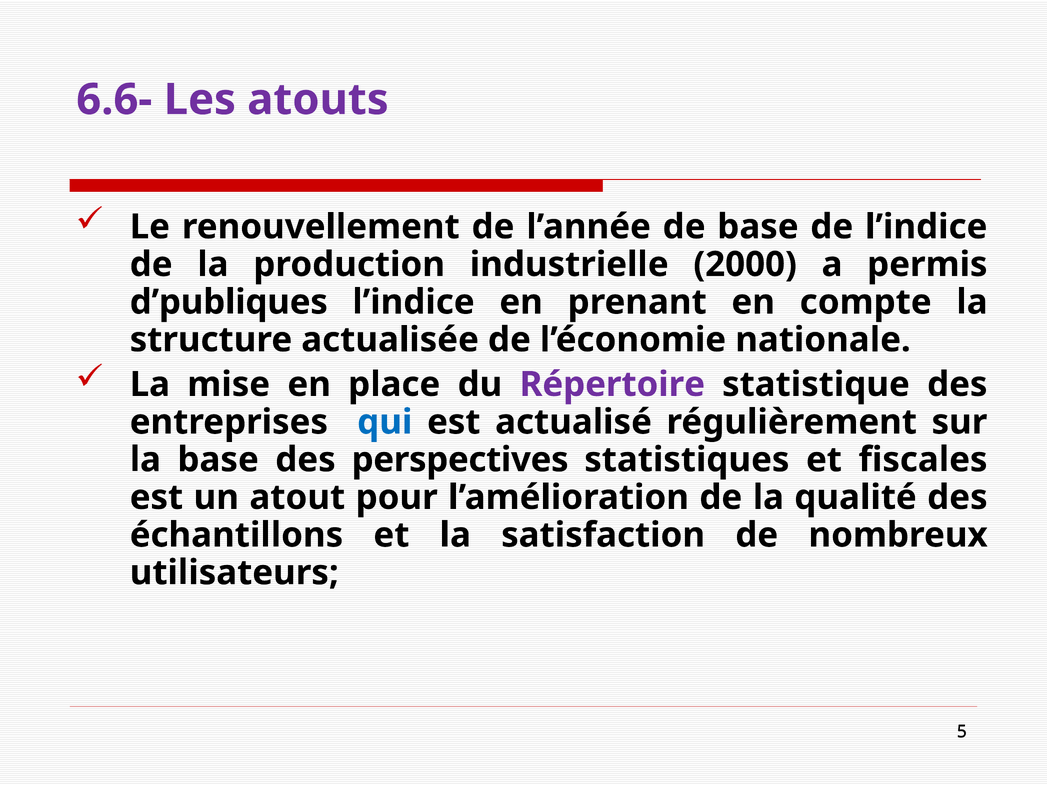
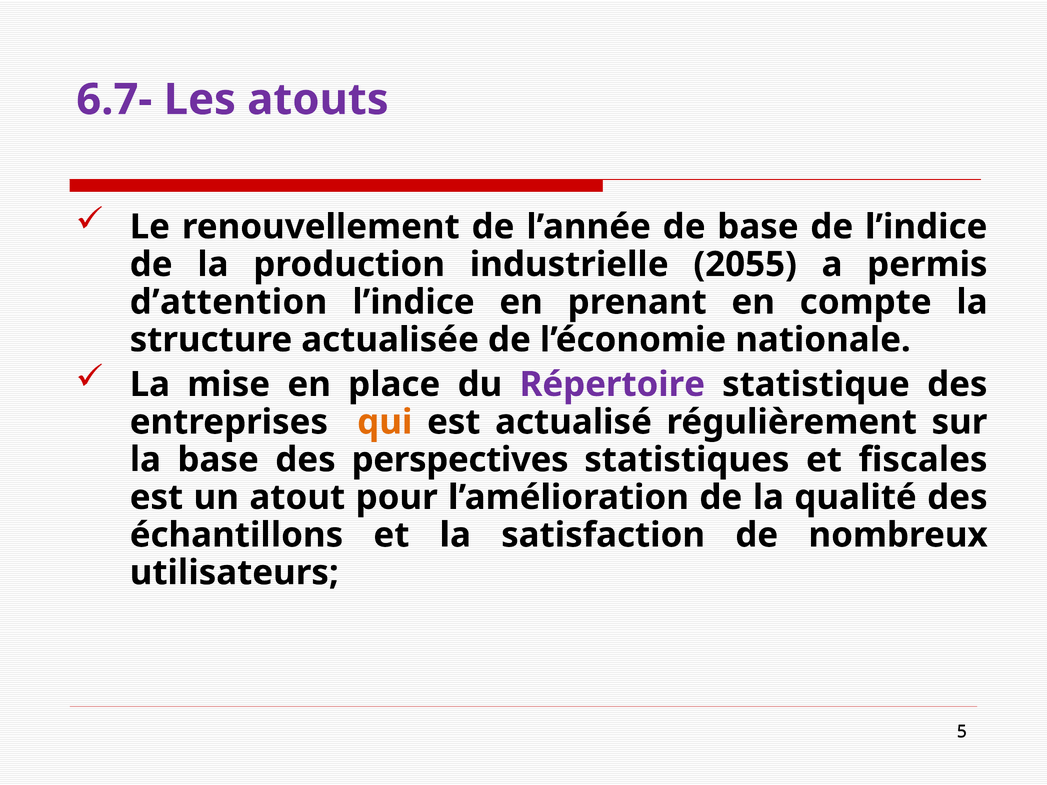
6.6-: 6.6- -> 6.7-
2000: 2000 -> 2055
d’publiques: d’publiques -> d’attention
qui colour: blue -> orange
